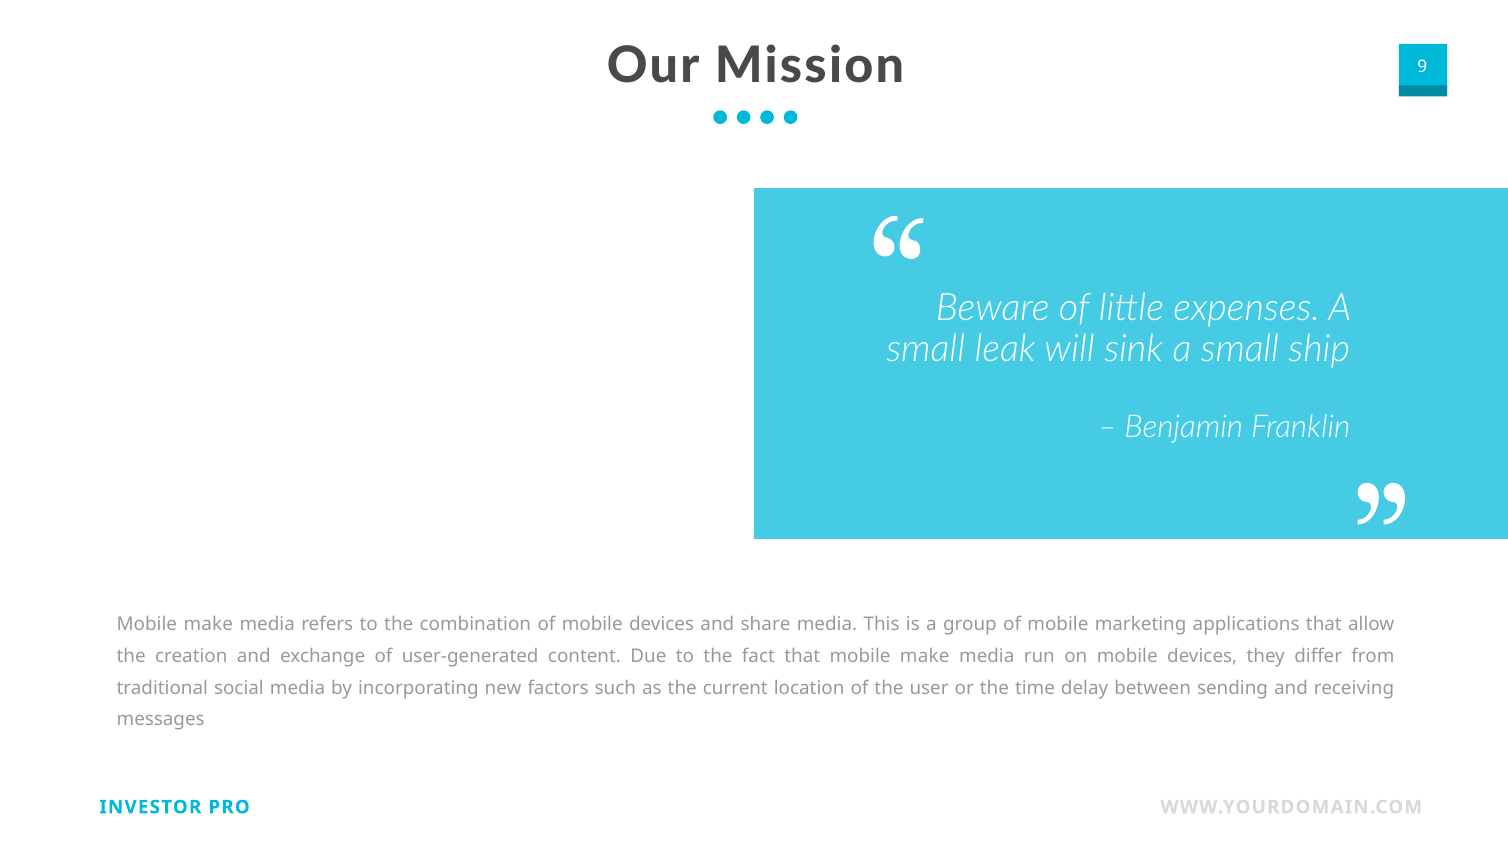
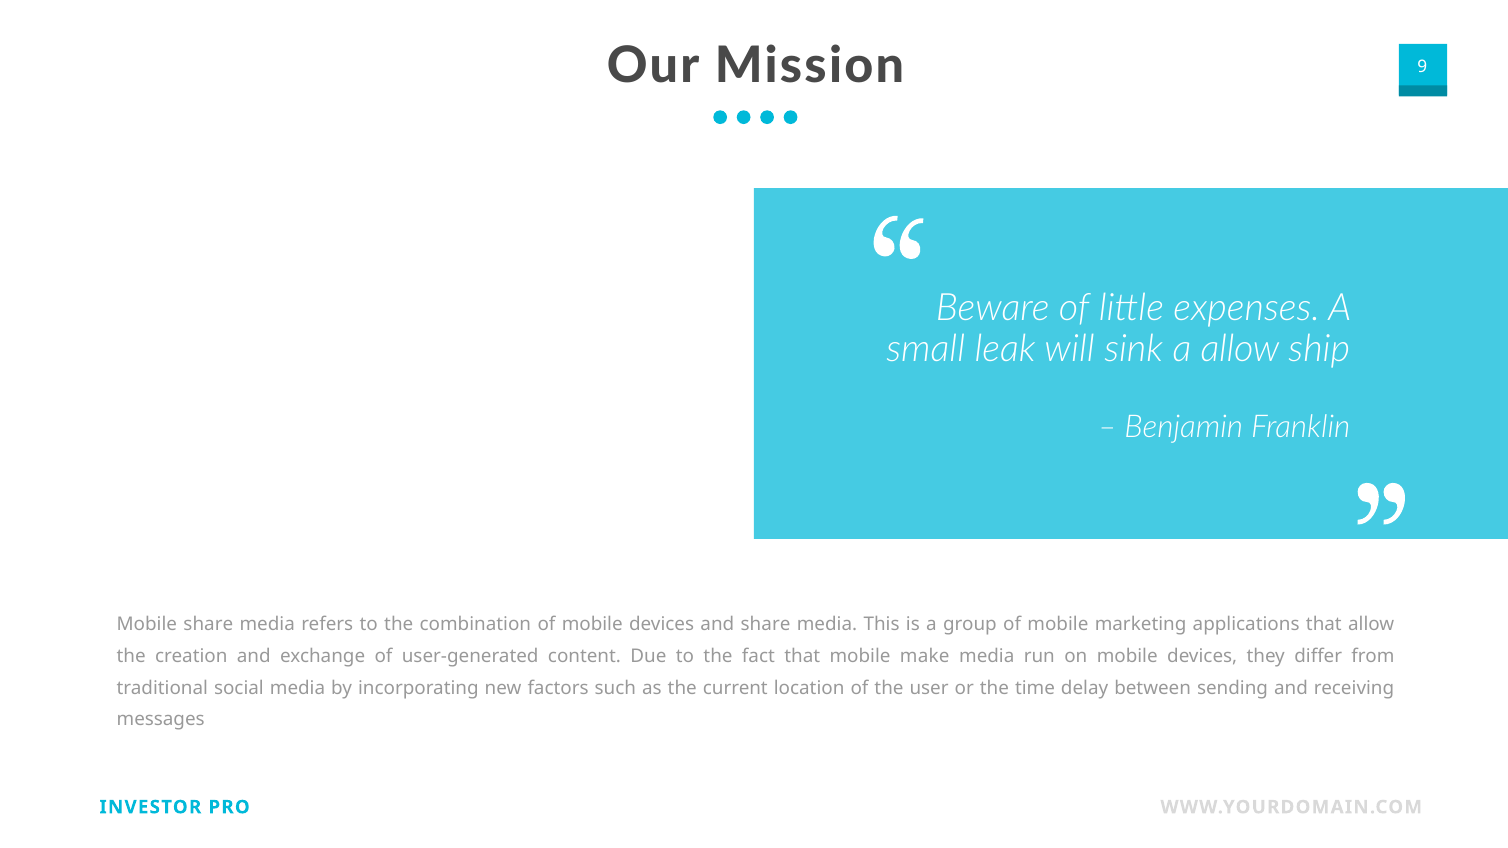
sink a small: small -> allow
make at (208, 625): make -> share
